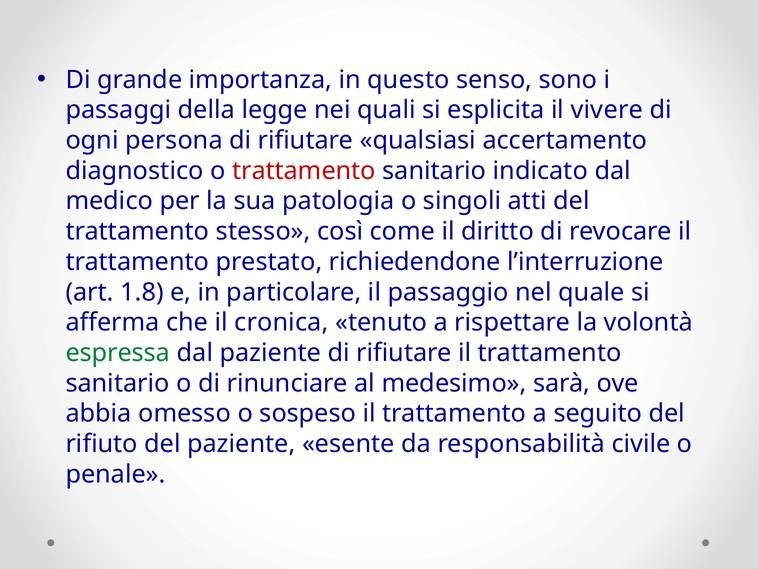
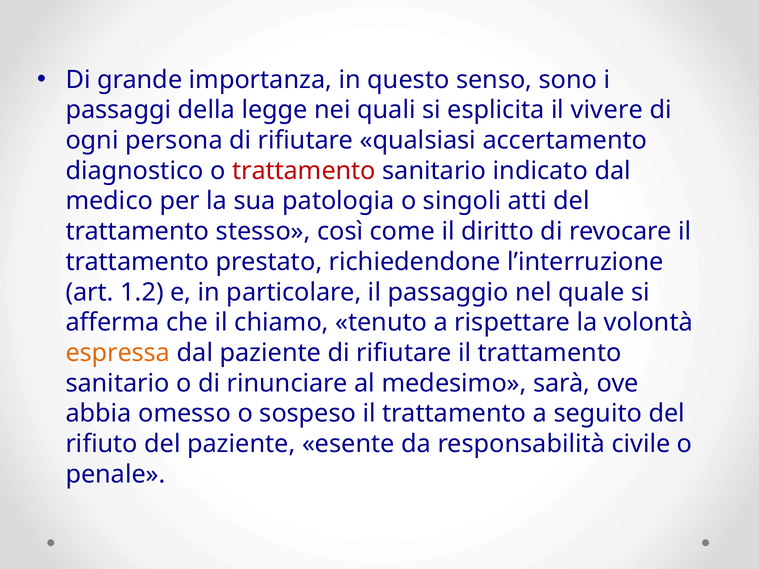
1.8: 1.8 -> 1.2
cronica: cronica -> chiamo
espressa colour: green -> orange
